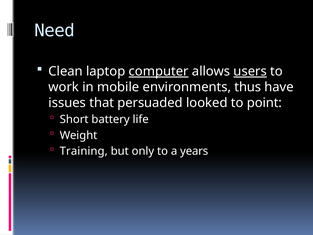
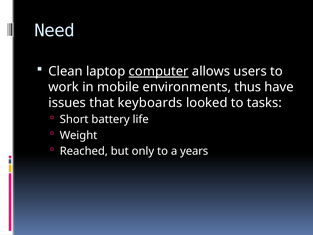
users underline: present -> none
persuaded: persuaded -> keyboards
point: point -> tasks
Training: Training -> Reached
